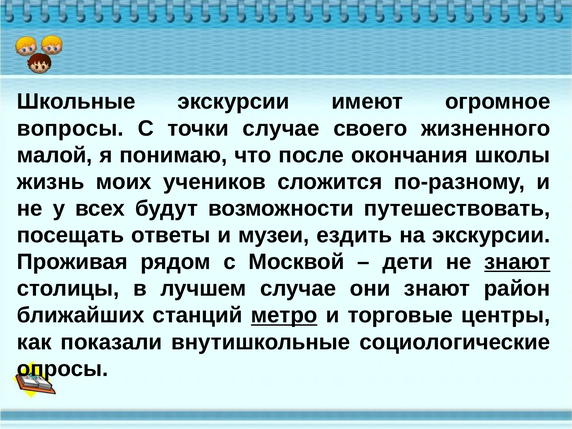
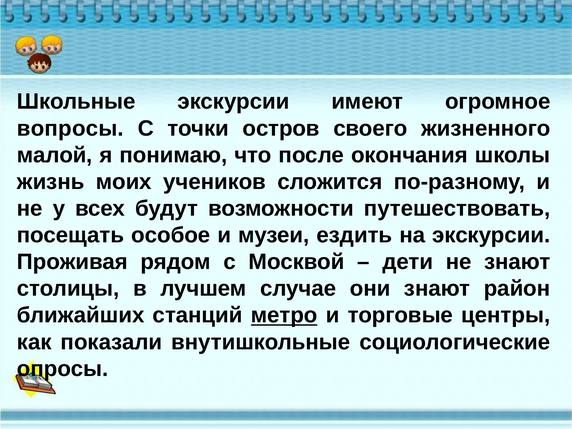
точки случае: случае -> остров
ответы: ответы -> особое
знают at (517, 262) underline: present -> none
